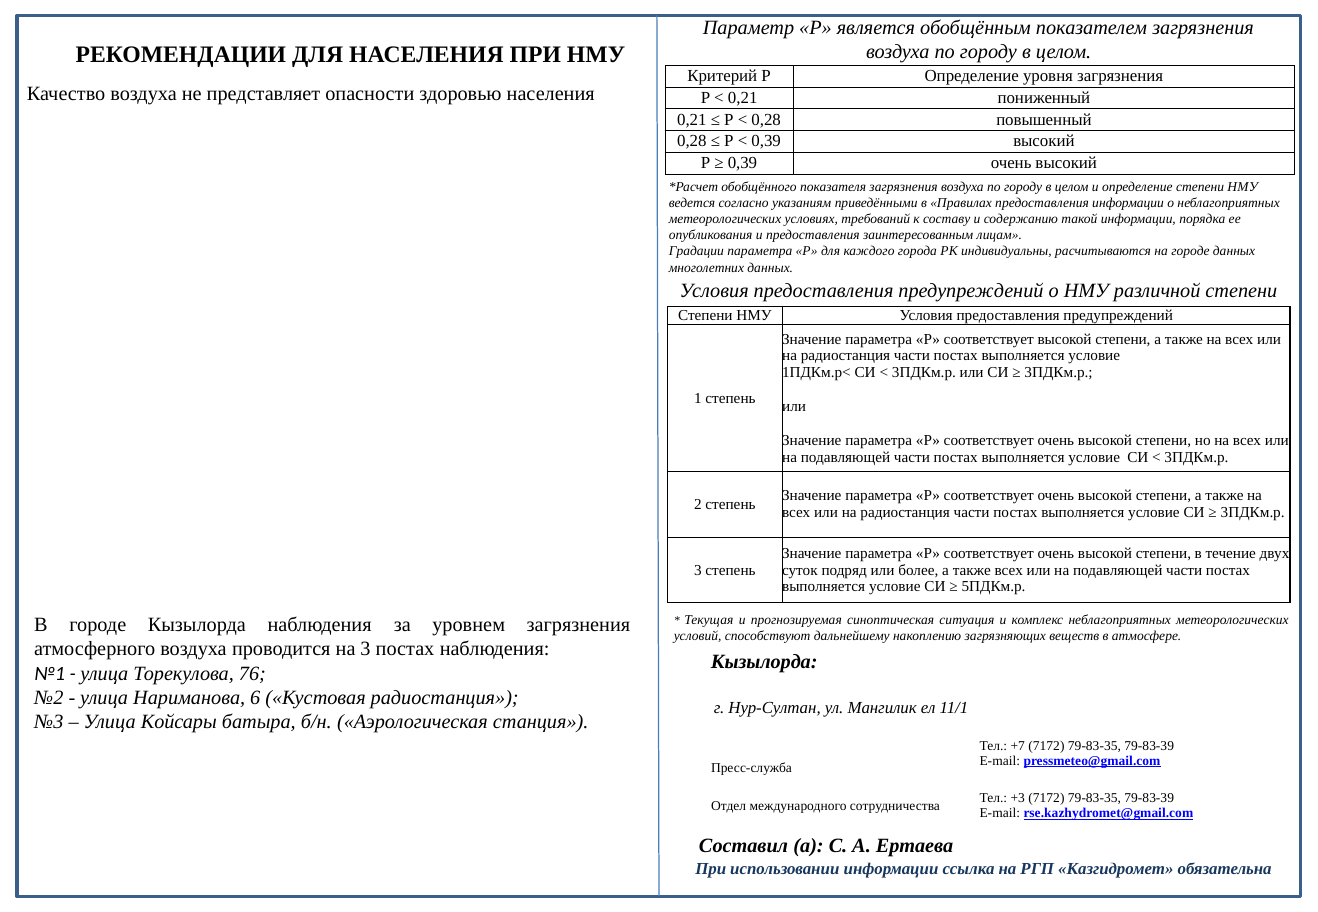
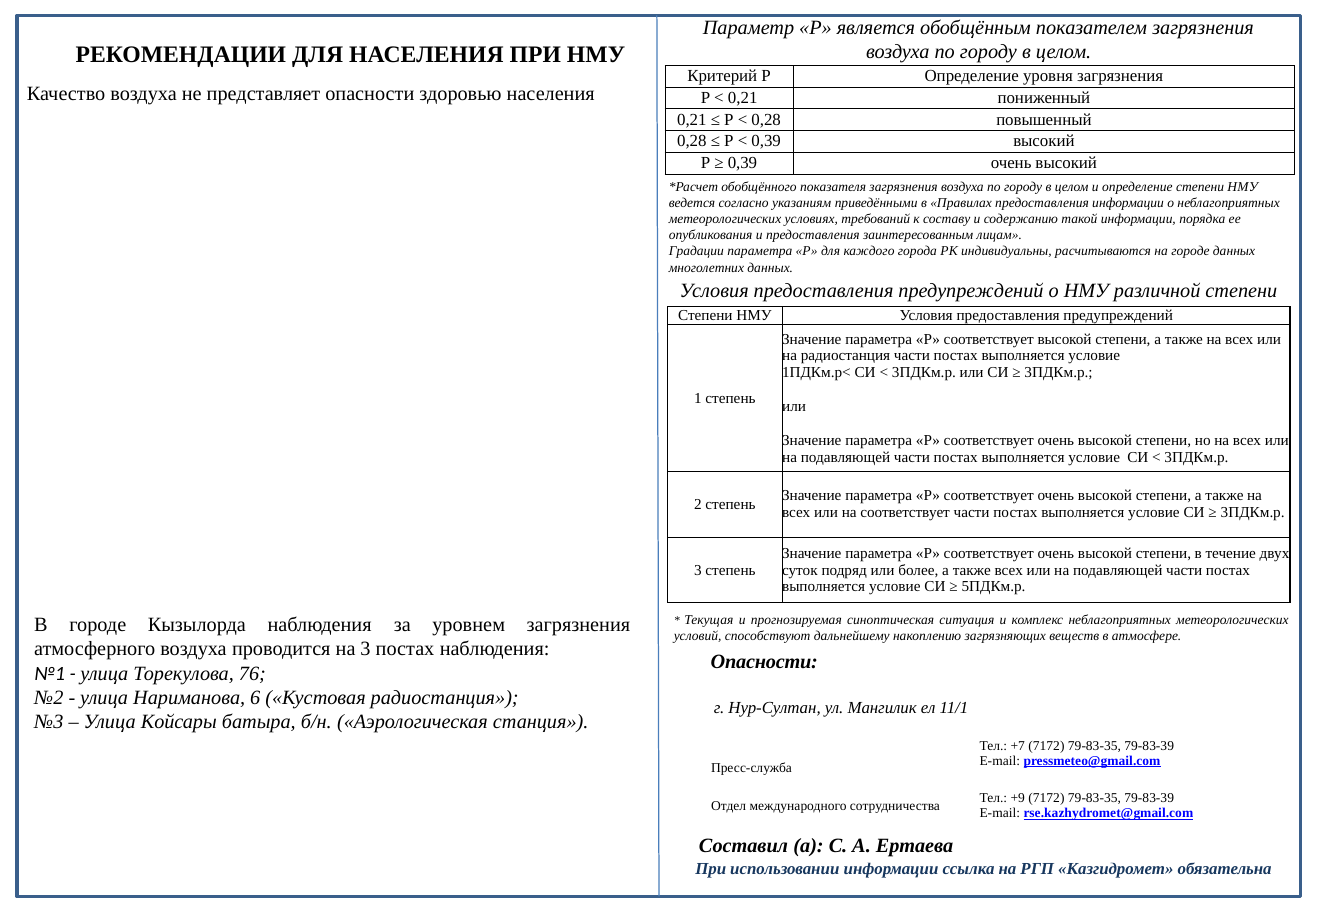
радиостанция at (905, 513): радиостанция -> соответствует
Кызылорда at (764, 663): Кызылорда -> Опасности
+3: +3 -> +9
